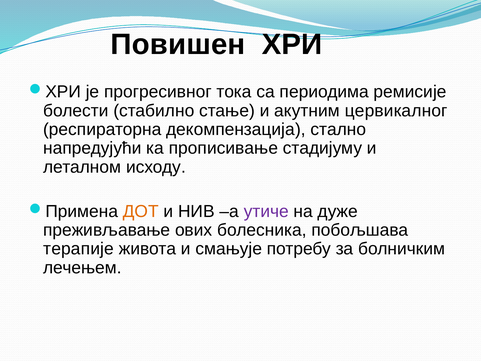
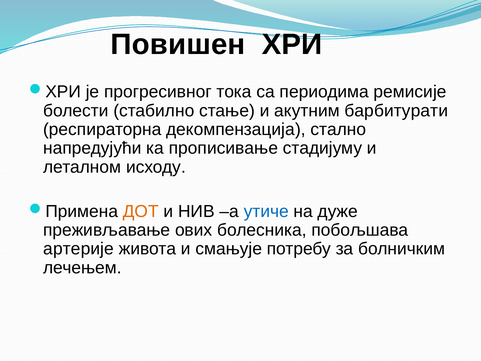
цервикалног: цервикалног -> барбитурати
утиче colour: purple -> blue
терапије: терапије -> артерије
